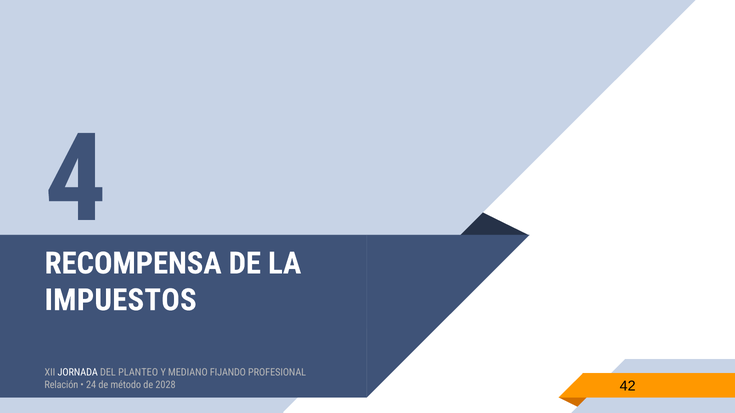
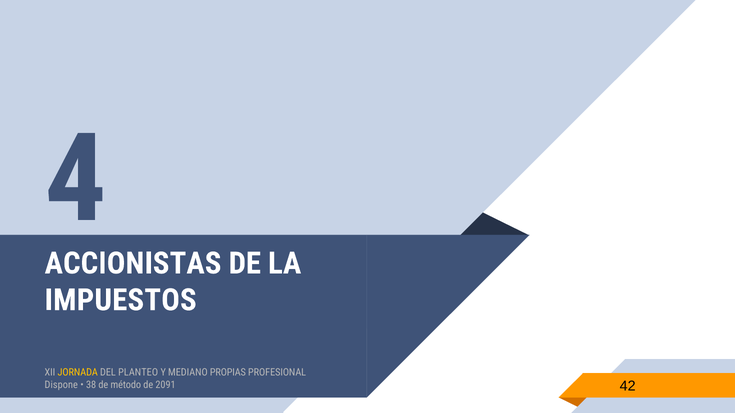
RECOMPENSA: RECOMPENSA -> ACCIONISTAS
JORNADA colour: white -> yellow
FIJANDO: FIJANDO -> PROPIAS
Relación: Relación -> Dispone
24: 24 -> 38
2028: 2028 -> 2091
